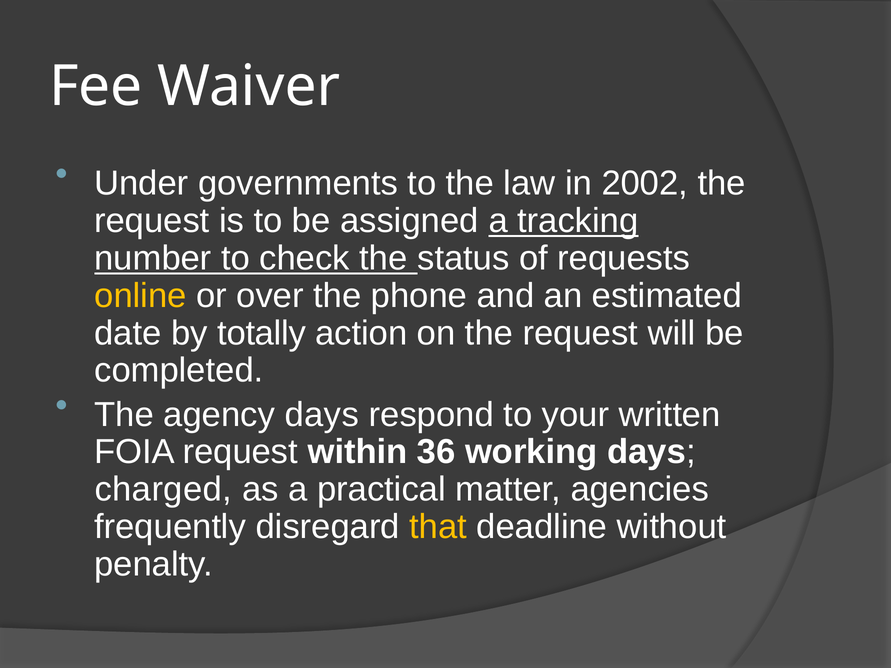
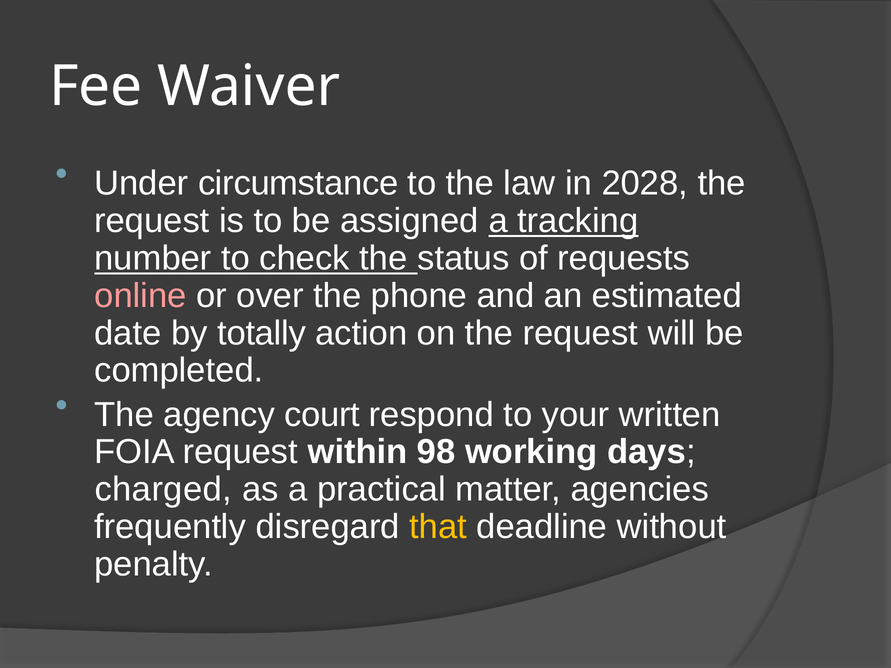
governments: governments -> circumstance
2002: 2002 -> 2028
online colour: yellow -> pink
agency days: days -> court
36: 36 -> 98
